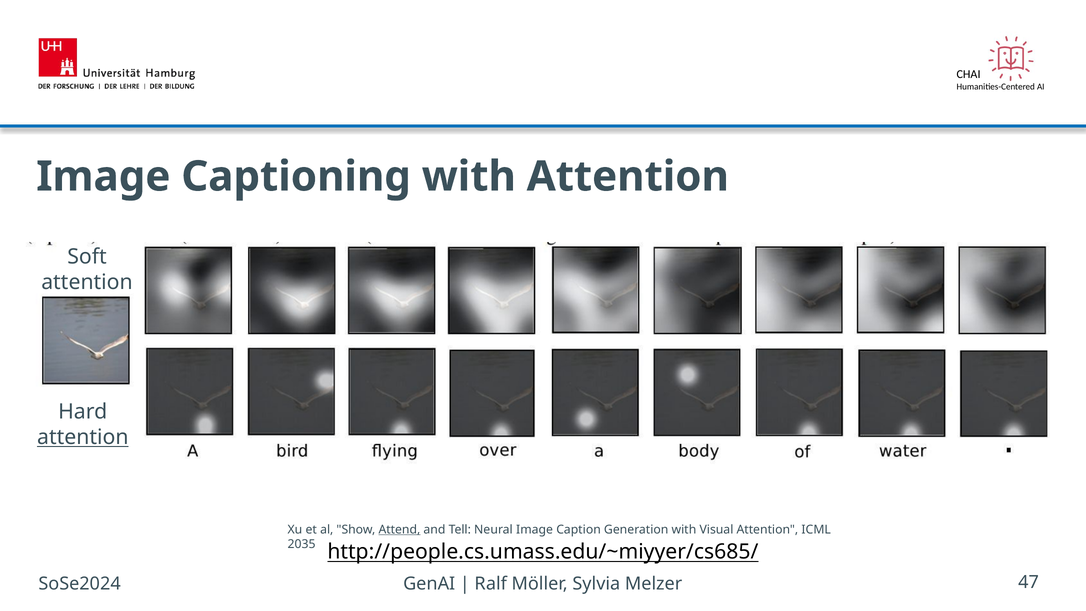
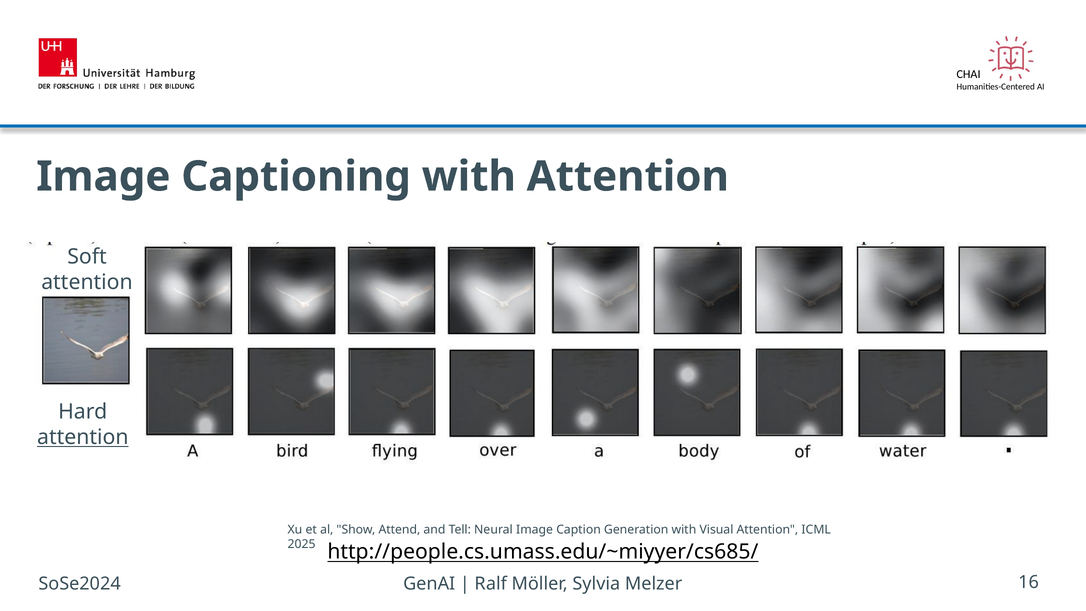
Attend underline: present -> none
2035: 2035 -> 2025
47: 47 -> 16
